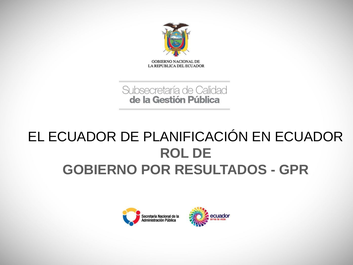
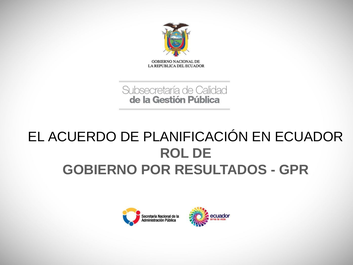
EL ECUADOR: ECUADOR -> ACUERDO
